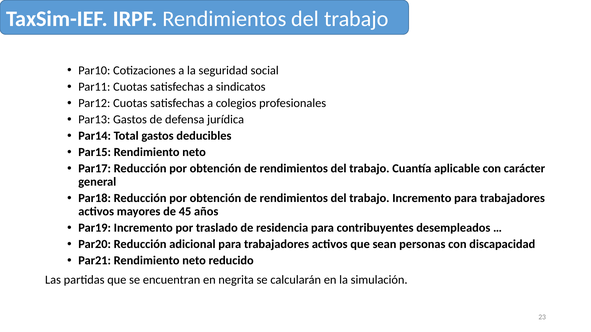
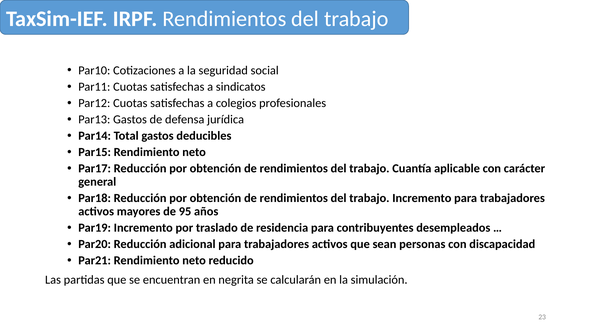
45: 45 -> 95
